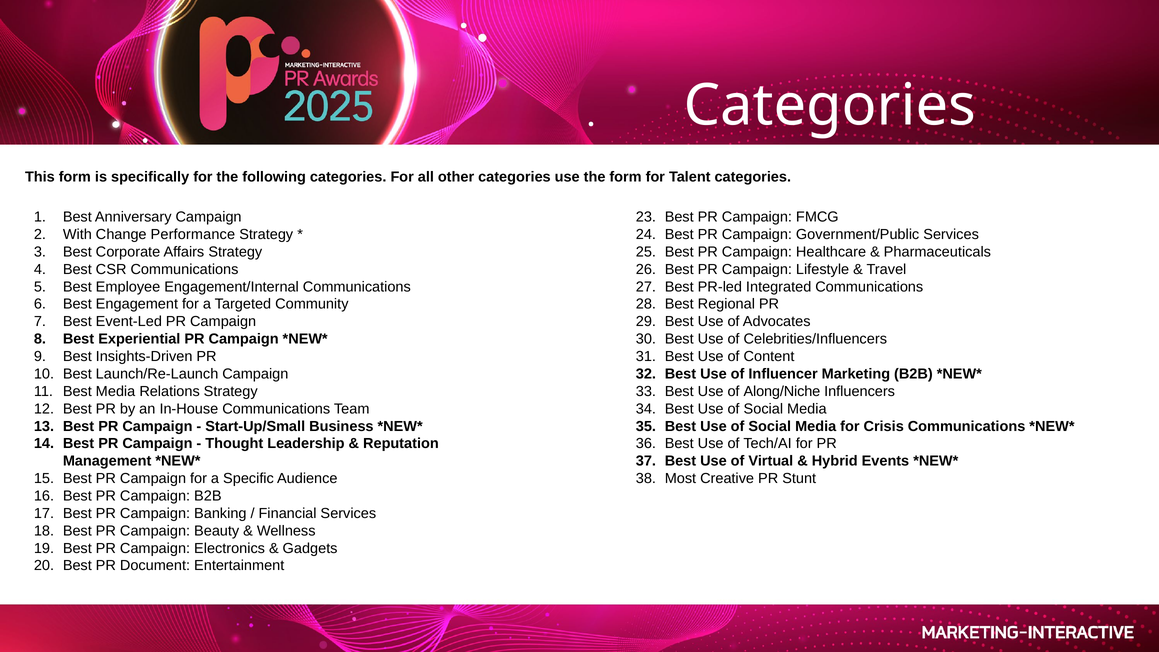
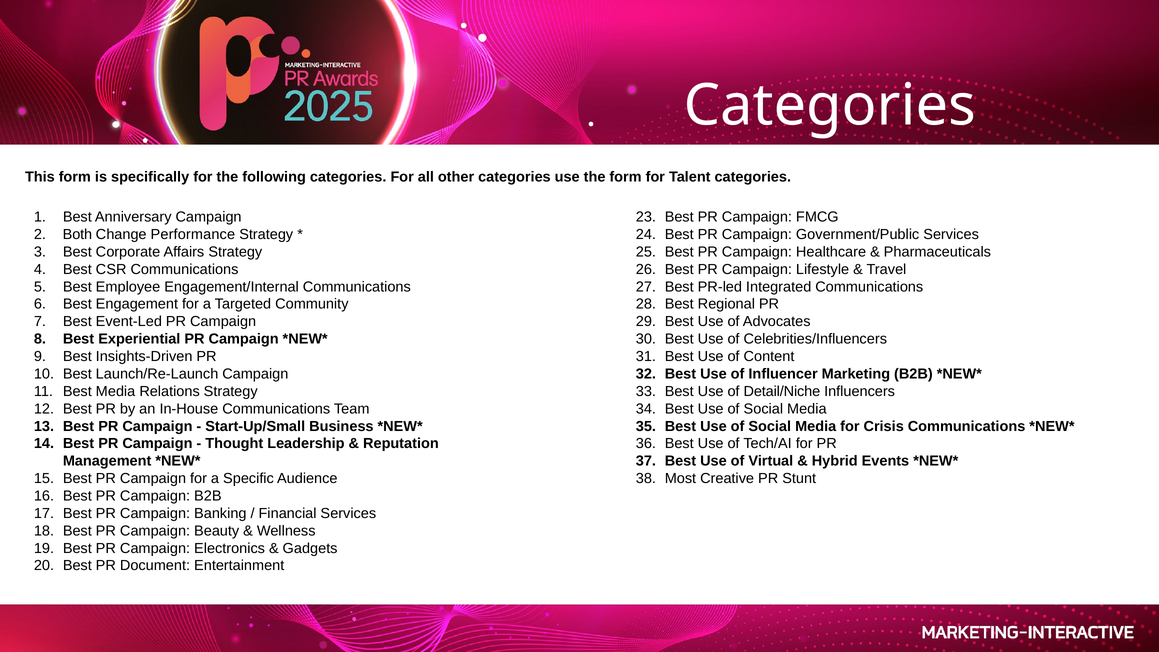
With: With -> Both
Along/Niche: Along/Niche -> Detail/Niche
